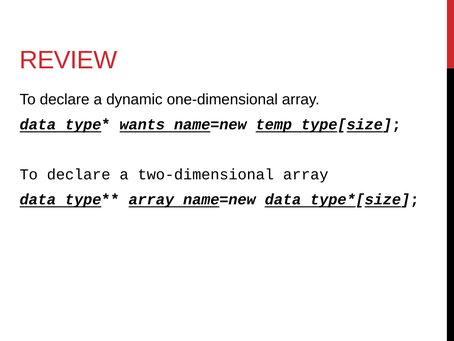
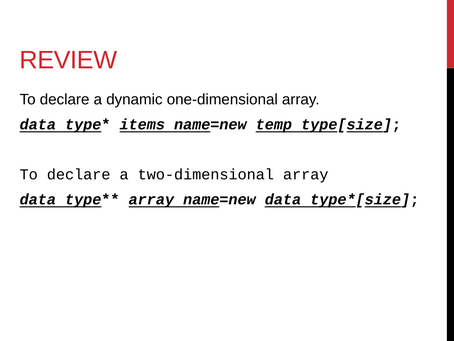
wants: wants -> items
